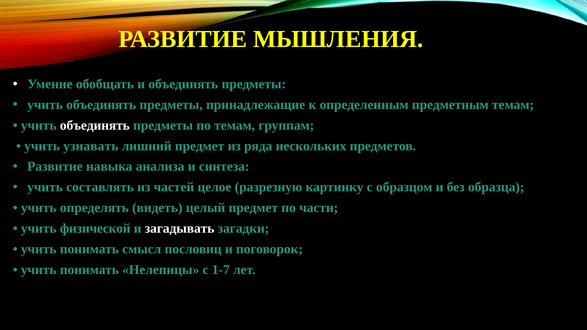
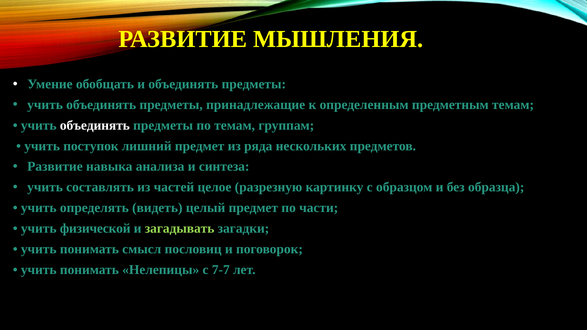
узнавать: узнавать -> поступок
загадывать colour: white -> light green
1-7: 1-7 -> 7-7
